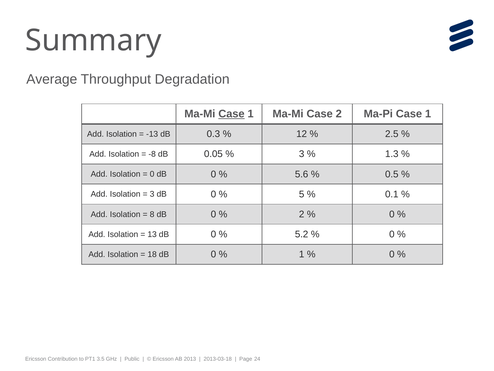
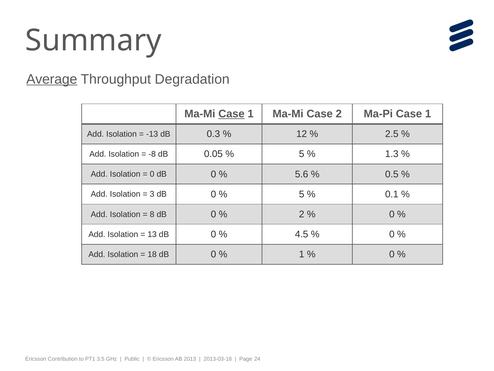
Average underline: none -> present
3 at (302, 154): 3 -> 5
5.2: 5.2 -> 4.5
